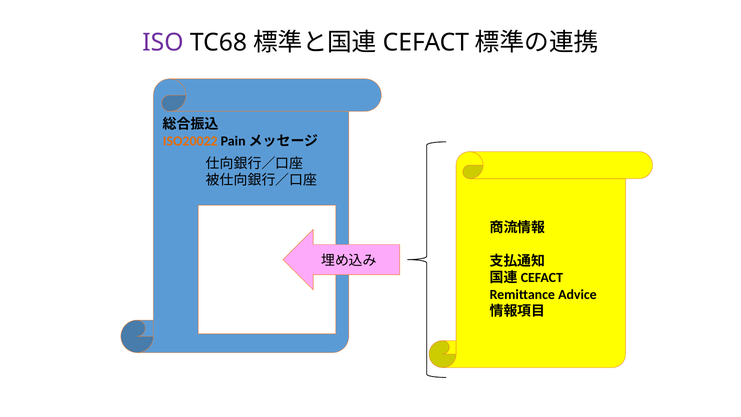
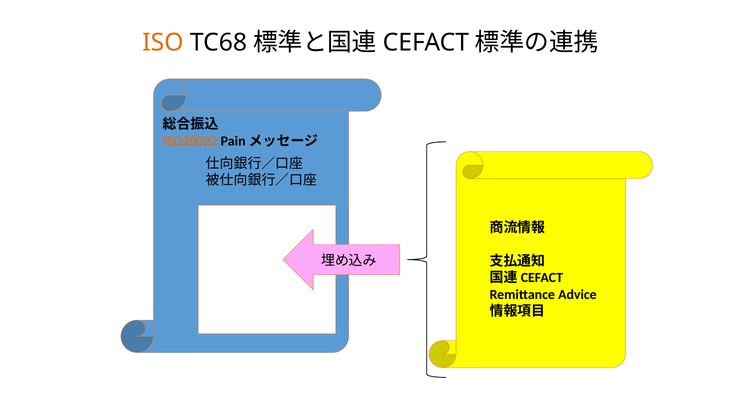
ISO colour: purple -> orange
